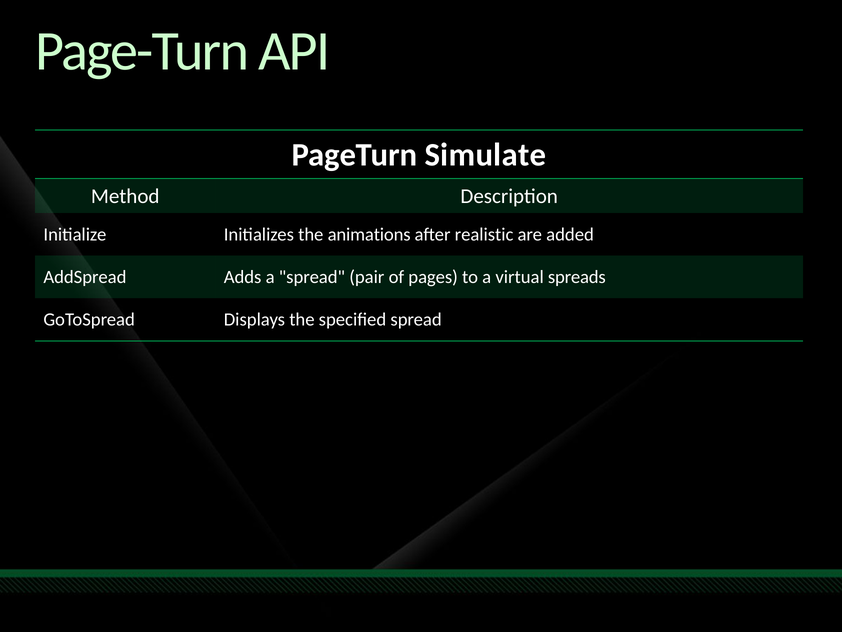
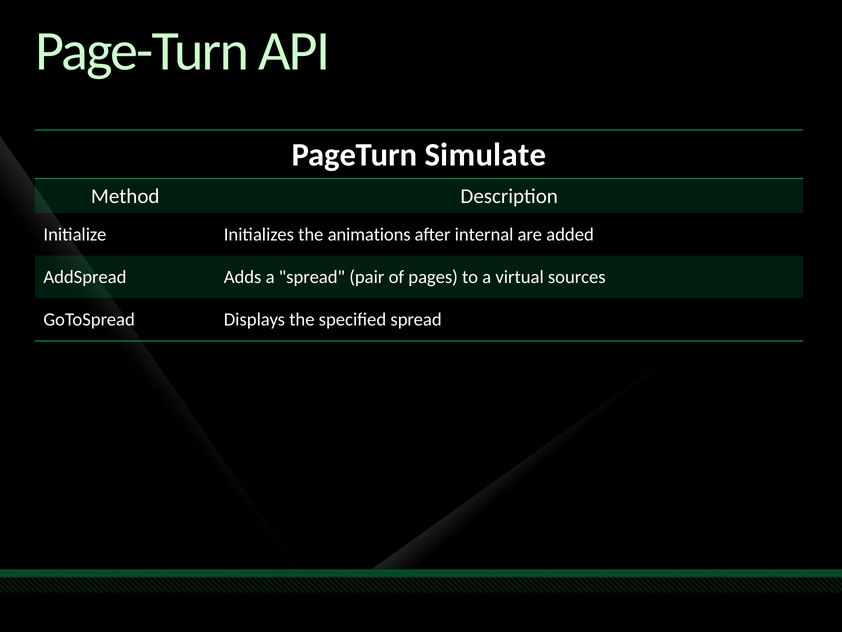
realistic: realistic -> internal
spreads: spreads -> sources
